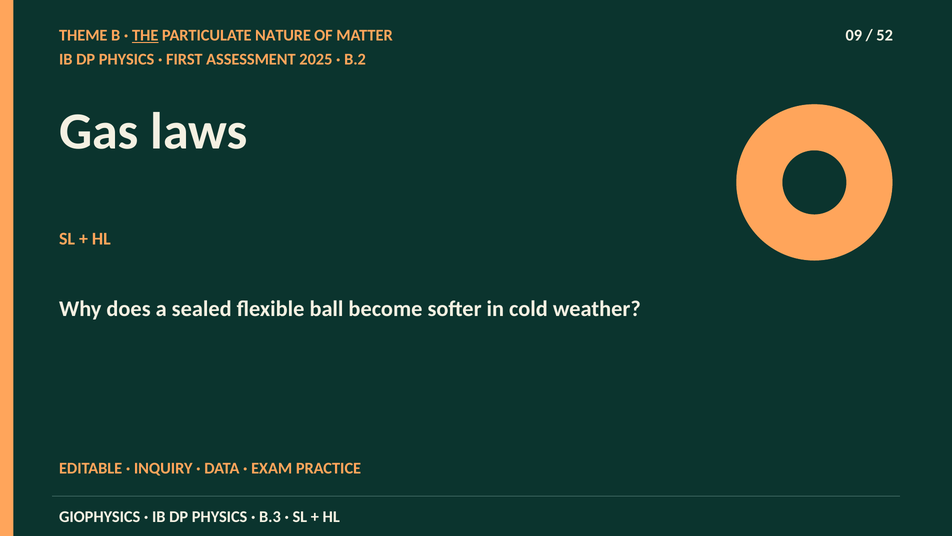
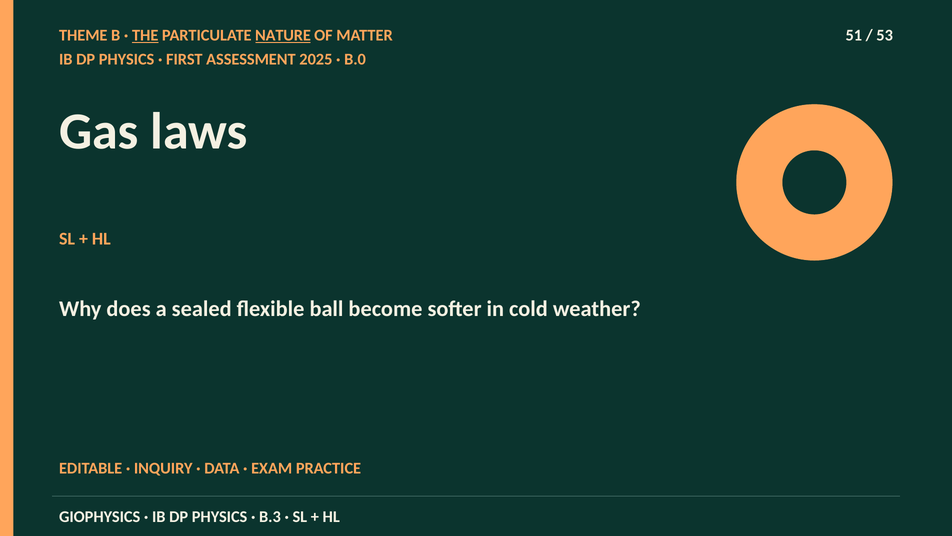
NATURE underline: none -> present
09: 09 -> 51
52: 52 -> 53
B.2: B.2 -> B.0
